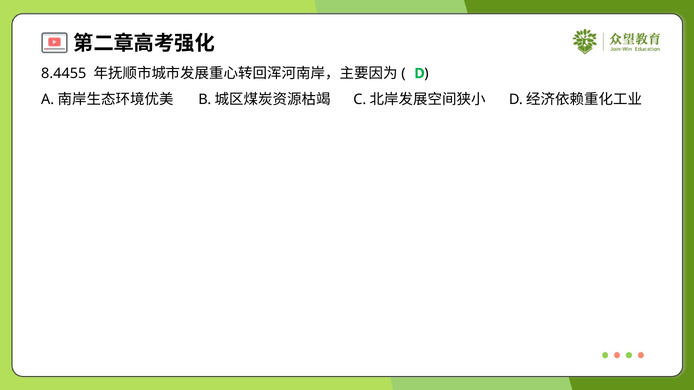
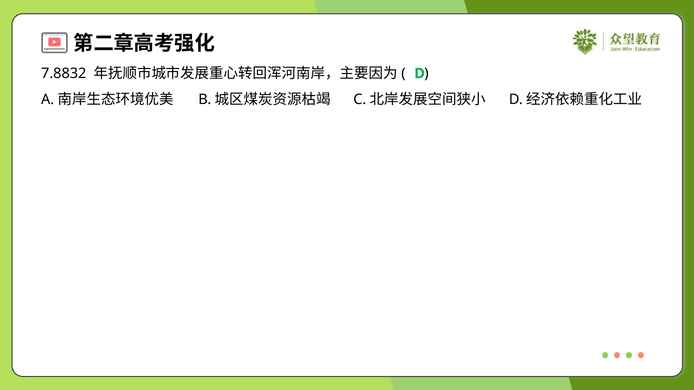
8.4455: 8.4455 -> 7.8832
